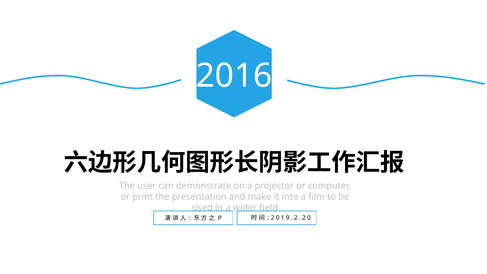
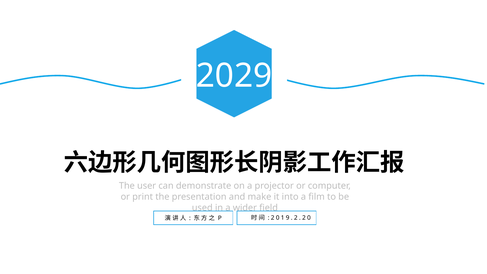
2016: 2016 -> 2029
